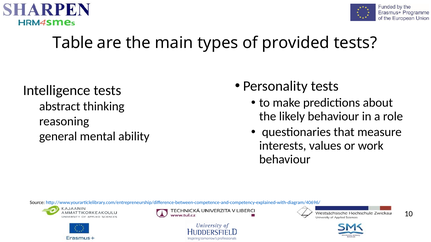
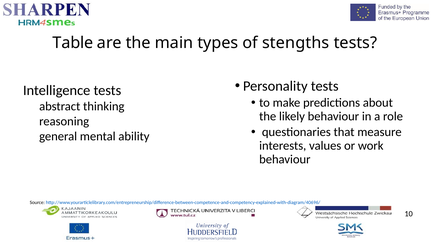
provided: provided -> stengths
